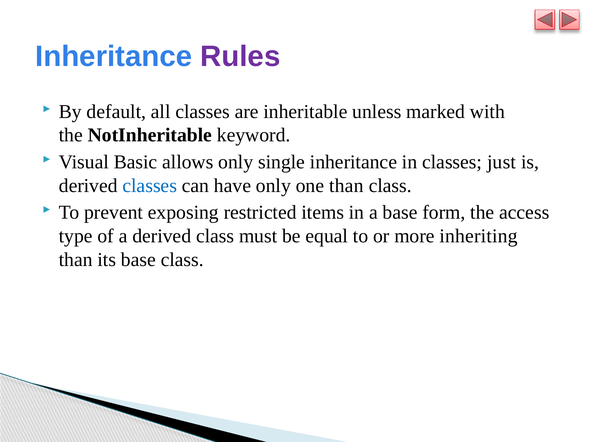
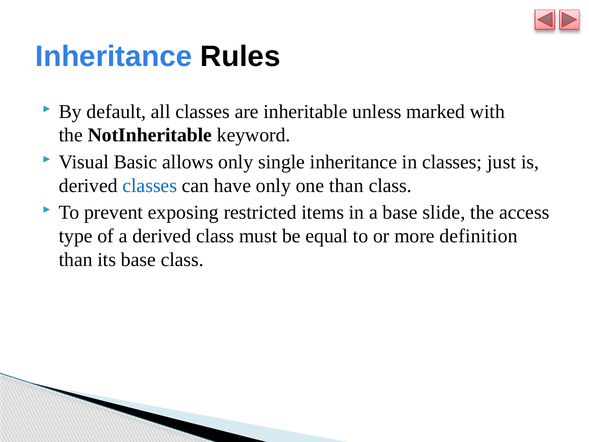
Rules colour: purple -> black
form: form -> slide
inheriting: inheriting -> definition
